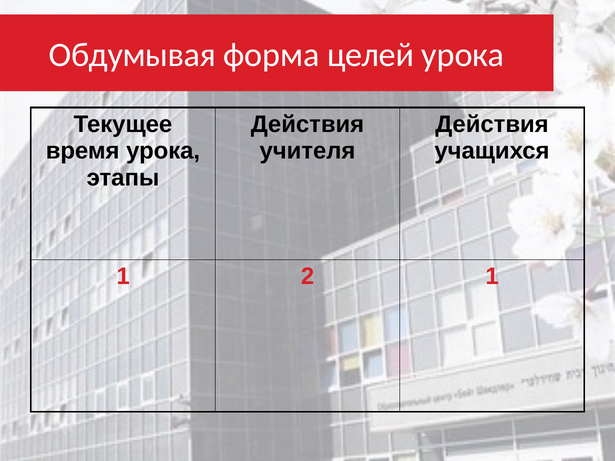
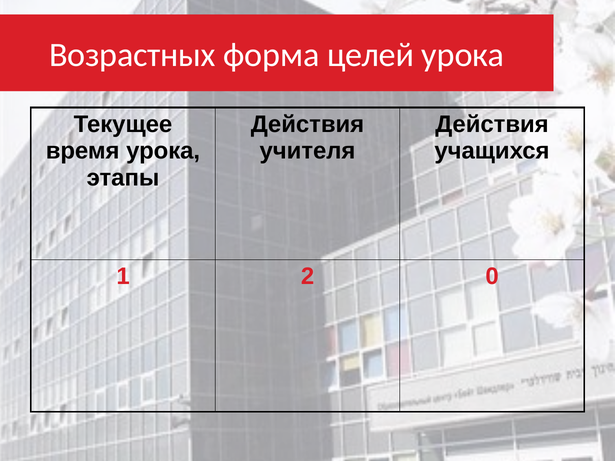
Обдумывая: Обдумывая -> Возрастных
2 1: 1 -> 0
